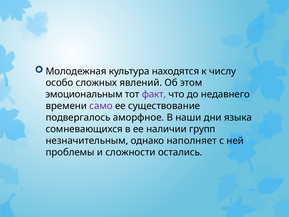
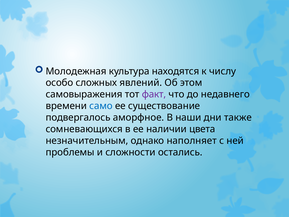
эмоциональным: эмоциональным -> самовыражения
само colour: purple -> blue
языка: языка -> также
групп: групп -> цвета
